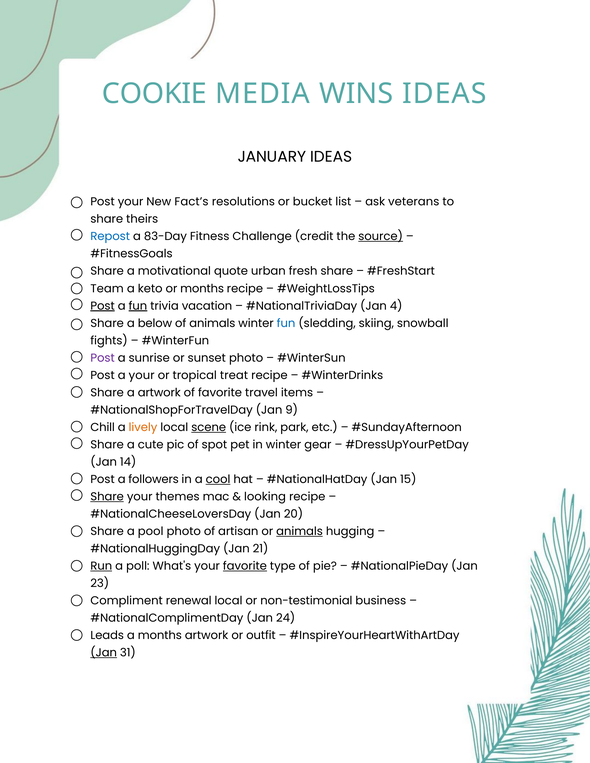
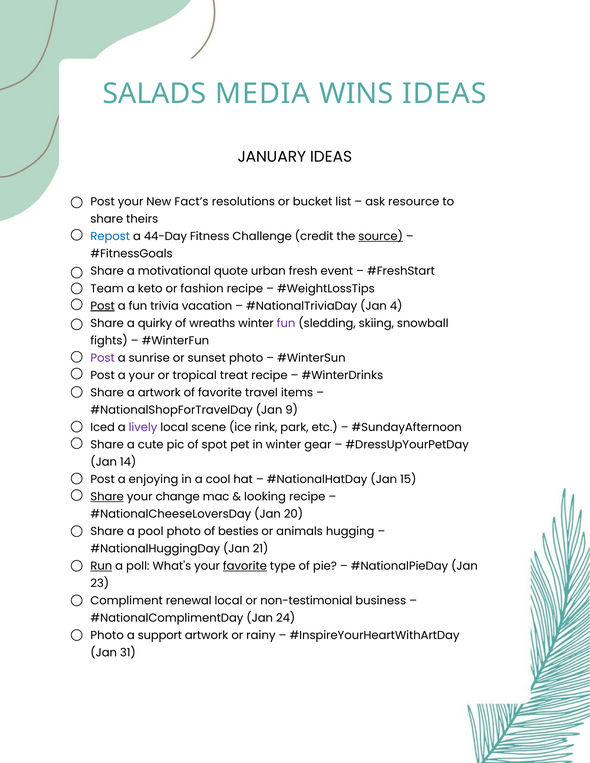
COOKIE: COOKIE -> SALADS
veterans: veterans -> resource
83-Day: 83-Day -> 44-Day
fresh share: share -> event
or months: months -> fashion
fun at (138, 306) underline: present -> none
below: below -> quirky
of animals: animals -> wreaths
fun at (286, 323) colour: blue -> purple
Chill: Chill -> Iced
lively colour: orange -> purple
scene underline: present -> none
followers: followers -> enjoying
cool underline: present -> none
themes: themes -> change
artisan: artisan -> besties
animals at (300, 532) underline: present -> none
Leads at (107, 636): Leads -> Photo
a months: months -> support
outfit: outfit -> rainy
Jan at (104, 653) underline: present -> none
